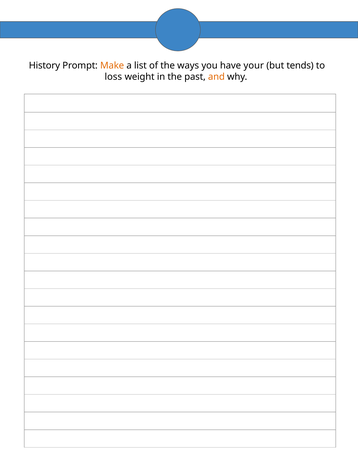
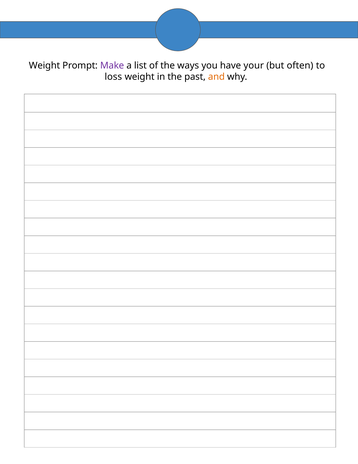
History at (44, 66): History -> Weight
Make colour: orange -> purple
tends: tends -> often
